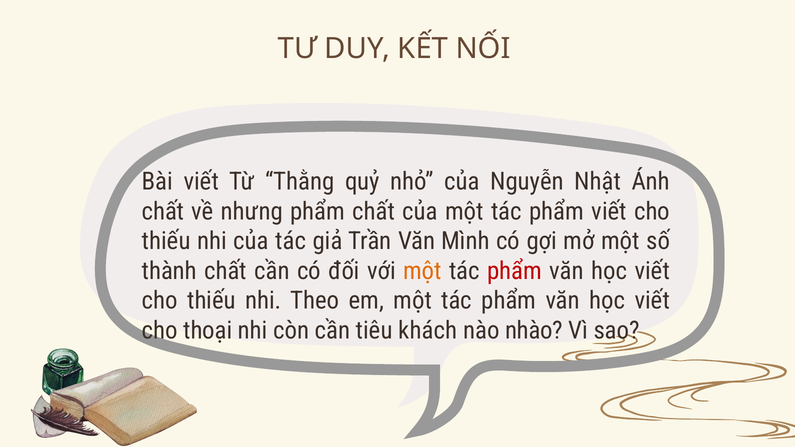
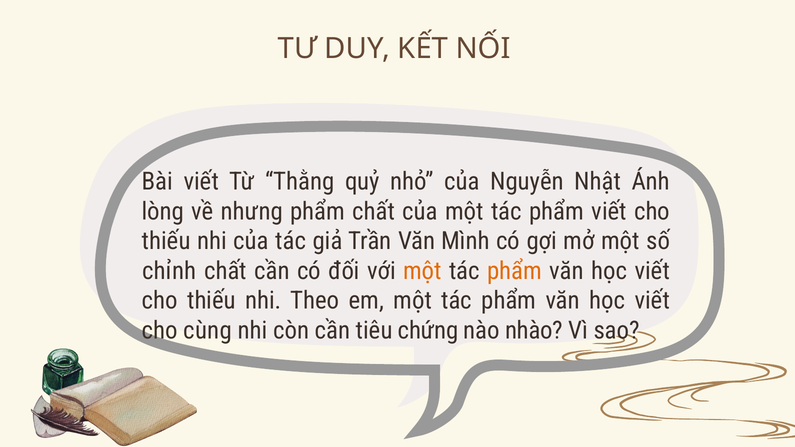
chất at (163, 211): chất -> lòng
thành: thành -> chỉnh
phẩm at (515, 271) colour: red -> orange
thoại: thoại -> cùng
khách: khách -> chứng
